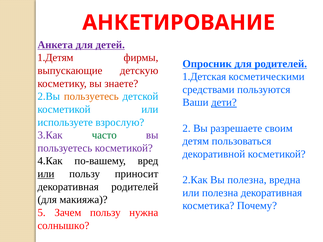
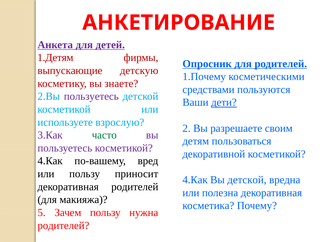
1.Детская: 1.Детская -> 1.Почему
пользуетесь at (91, 96) colour: orange -> purple
или at (46, 174) underline: present -> none
2.Как at (195, 180): 2.Как -> 4.Как
Вы полезна: полезна -> детской
солнышко at (63, 226): солнышко -> родителей
